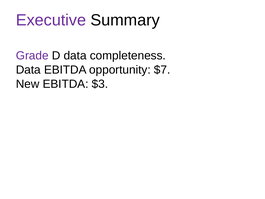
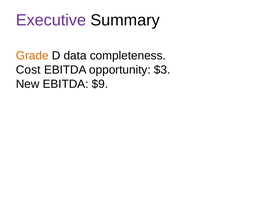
Grade colour: purple -> orange
Data at (28, 70): Data -> Cost
$7: $7 -> $3
$3: $3 -> $9
